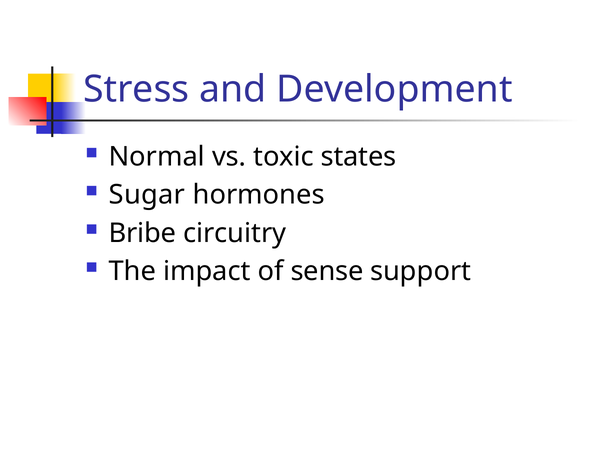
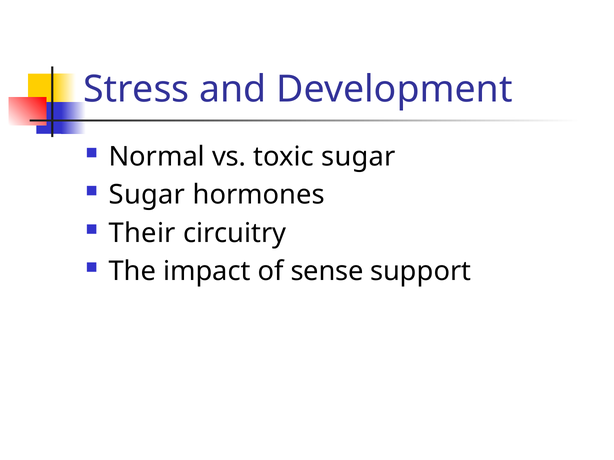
toxic states: states -> sugar
Bribe: Bribe -> Their
